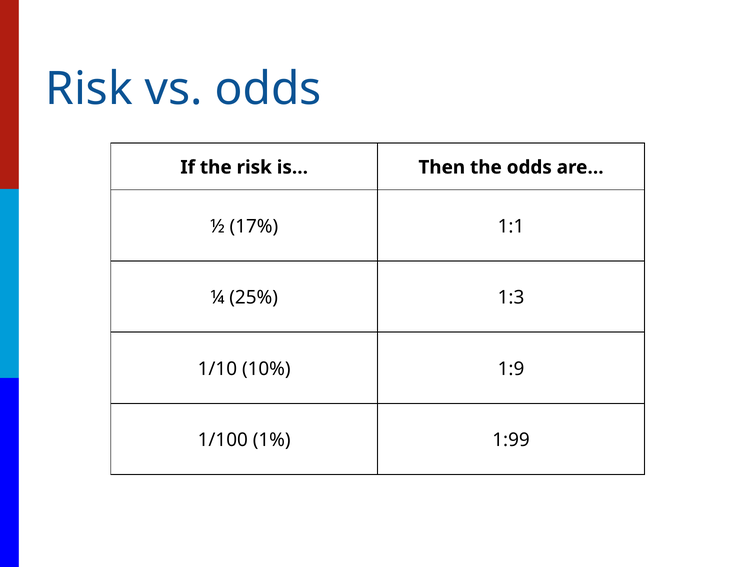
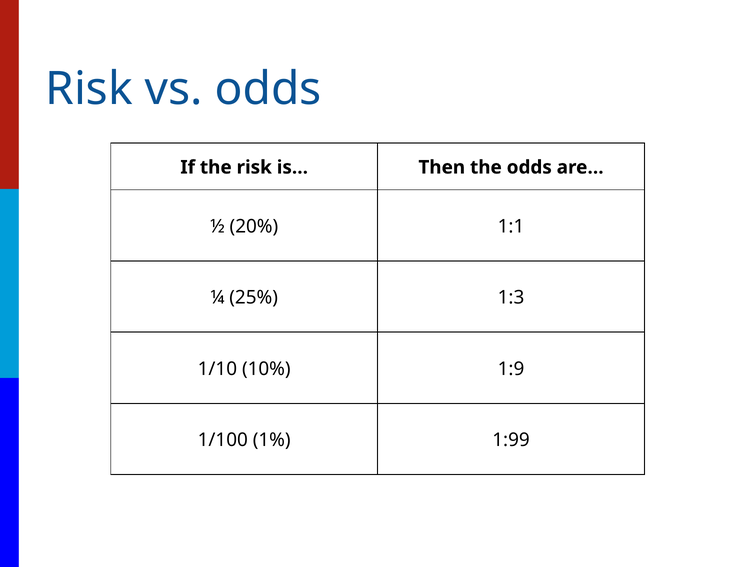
17%: 17% -> 20%
